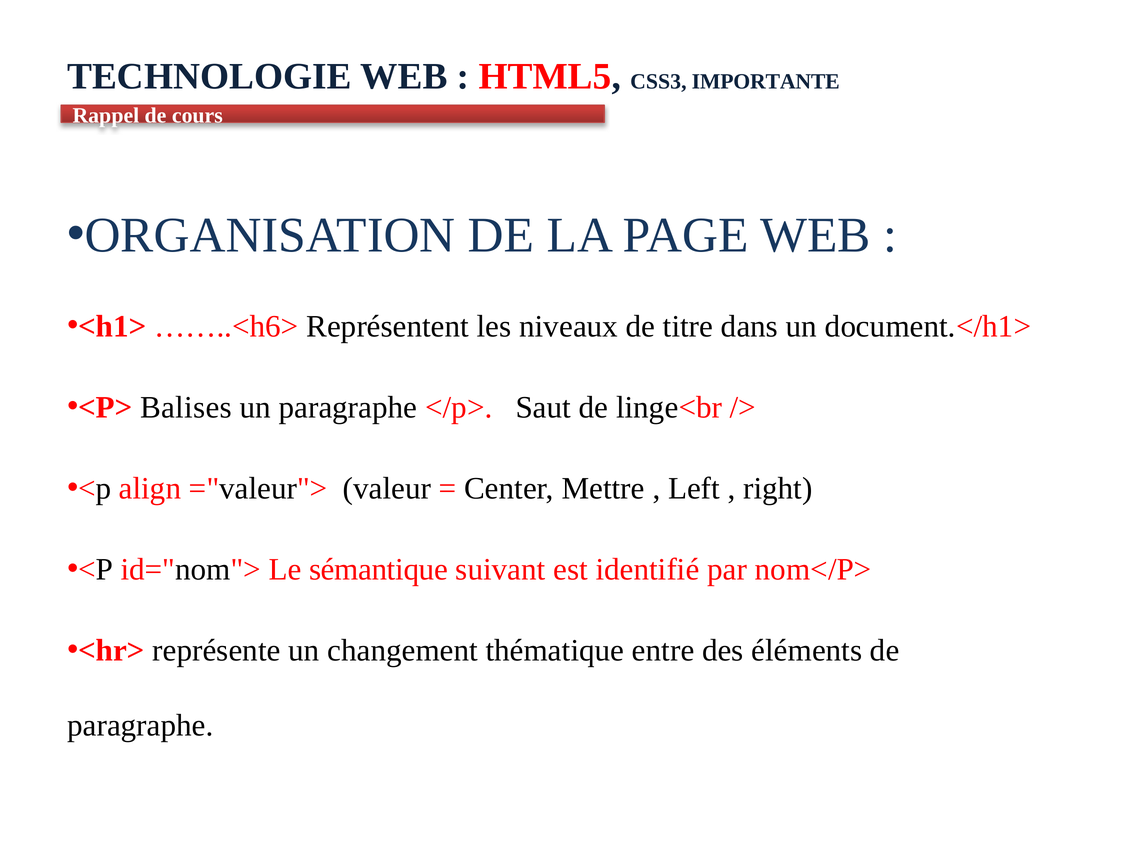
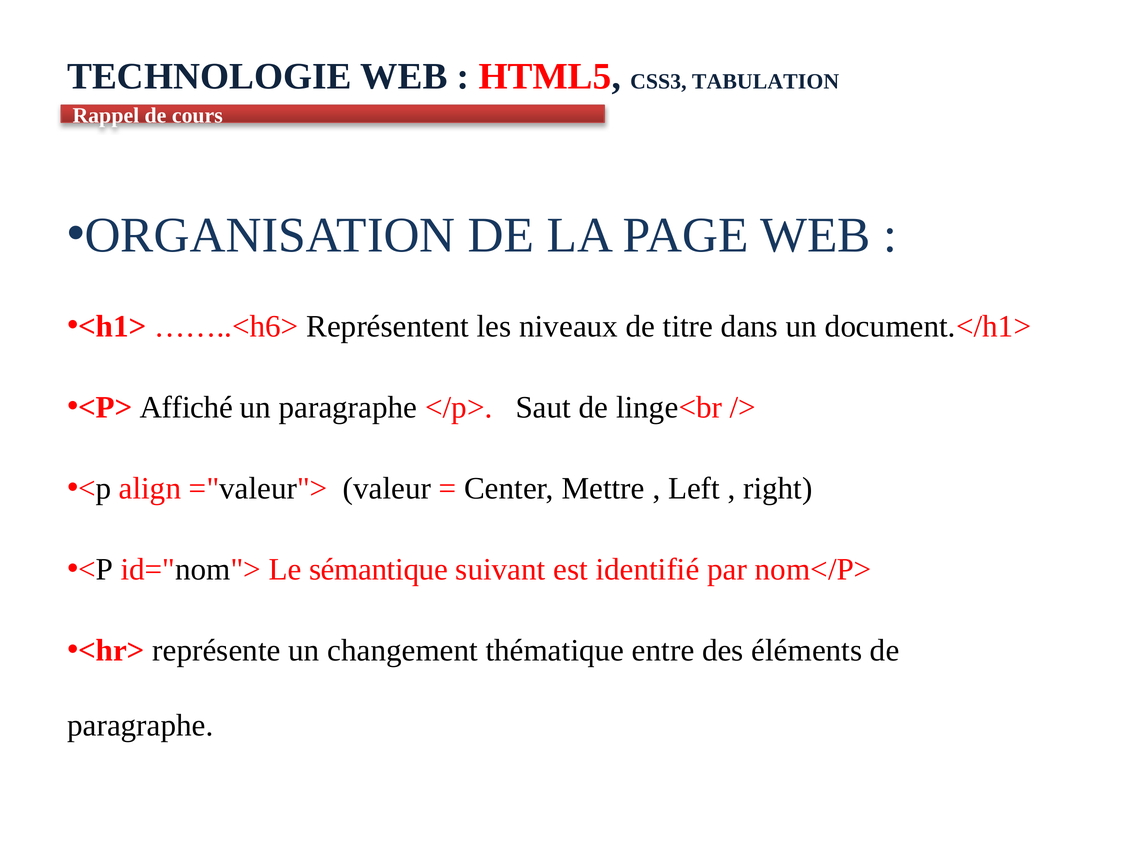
IMPORTANTE: IMPORTANTE -> TABULATION
Balises: Balises -> Affiché
